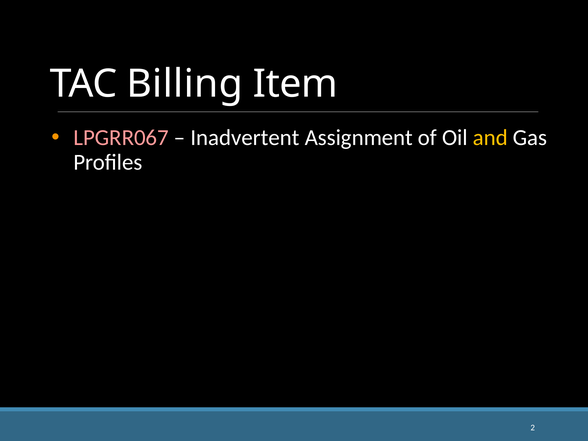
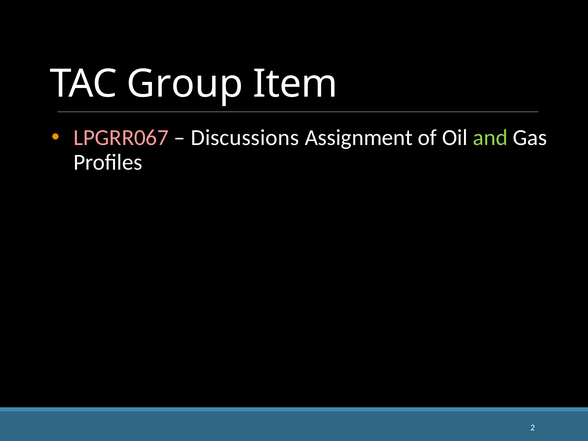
Billing: Billing -> Group
Inadvertent: Inadvertent -> Discussions
and colour: yellow -> light green
